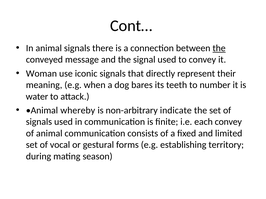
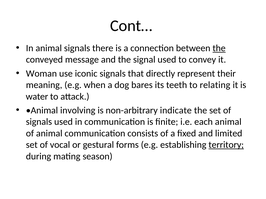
number: number -> relating
whereby: whereby -> involving
each convey: convey -> animal
territory underline: none -> present
